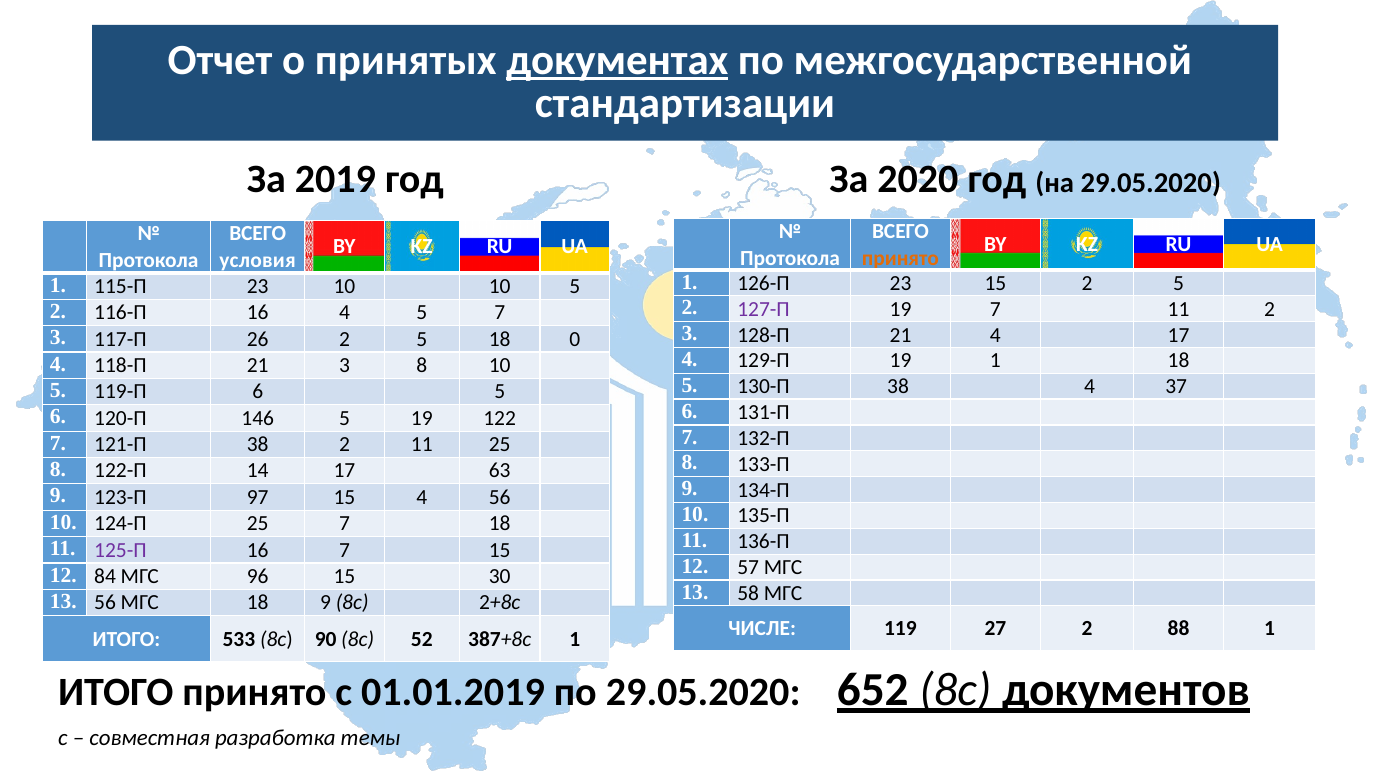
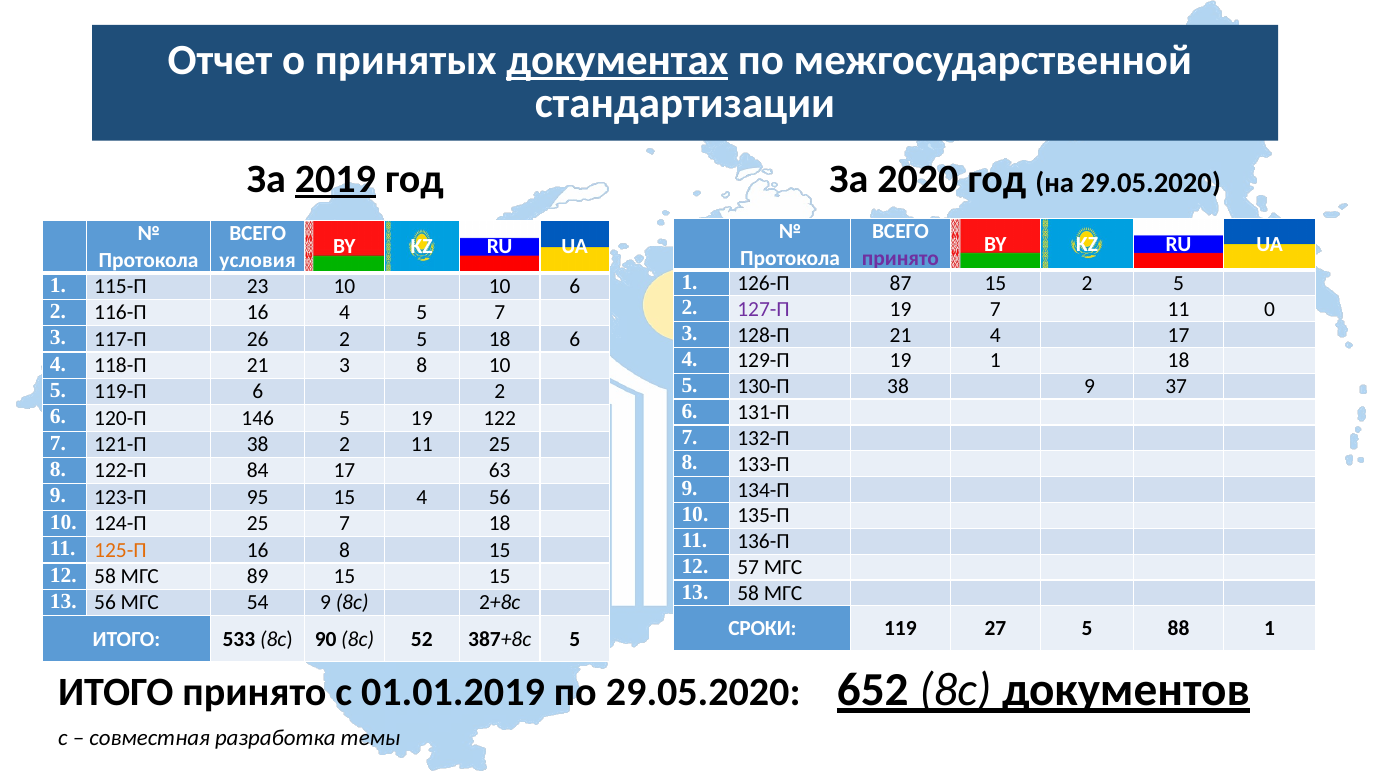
2019 underline: none -> present
принято at (900, 258) colour: orange -> purple
126-П 23: 23 -> 87
10 10 5: 5 -> 6
11 2: 2 -> 0
18 0: 0 -> 6
38 4: 4 -> 9
119-П 6 5: 5 -> 2
14: 14 -> 84
97: 97 -> 95
125-П colour: purple -> orange
16 7: 7 -> 8
12 84: 84 -> 58
96: 96 -> 89
15 30: 30 -> 15
МГС 18: 18 -> 54
ЧИСЛЕ: ЧИСЛЕ -> СРОКИ
27 2: 2 -> 5
387+8c 1: 1 -> 5
